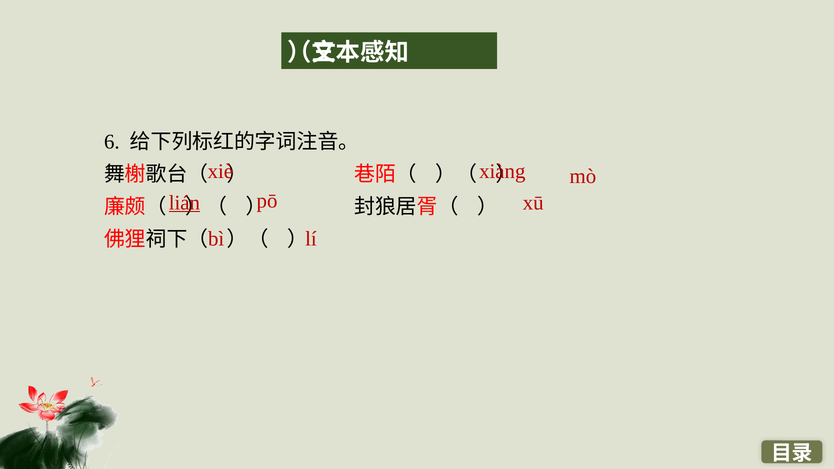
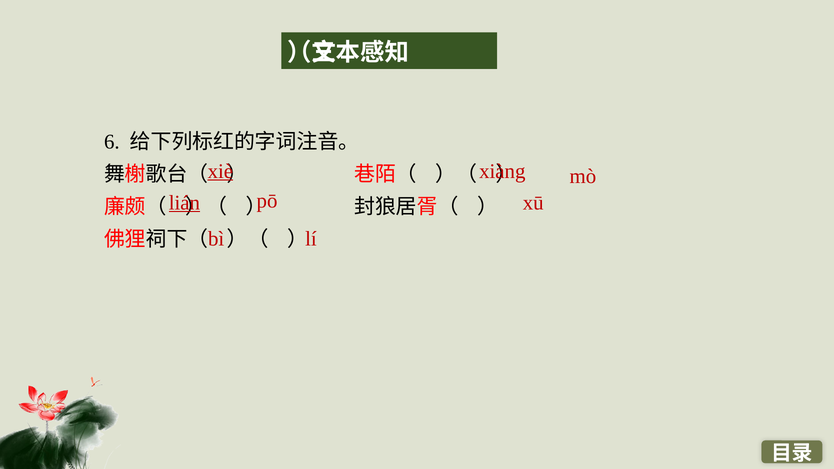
xiè underline: none -> present
